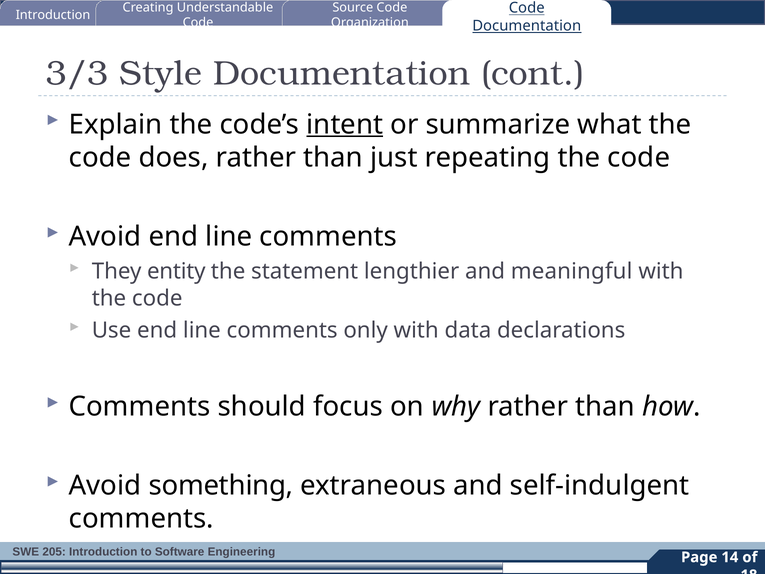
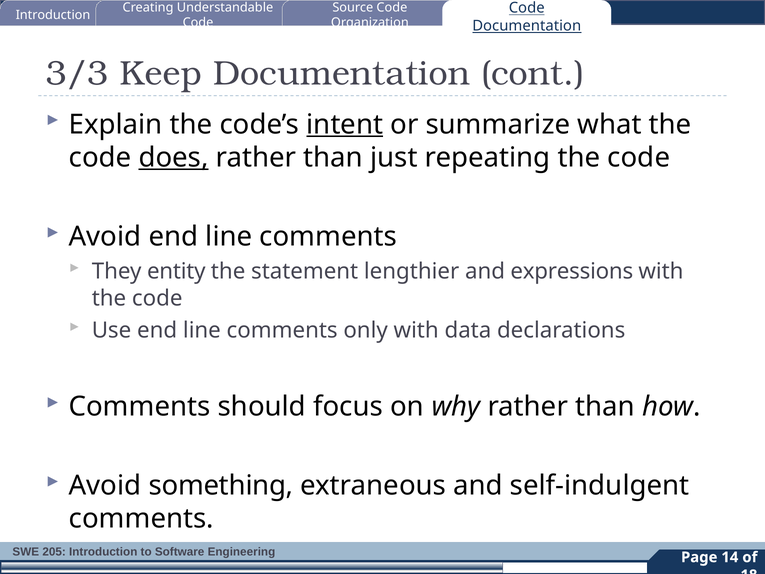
Style: Style -> Keep
does underline: none -> present
meaningful: meaningful -> expressions
